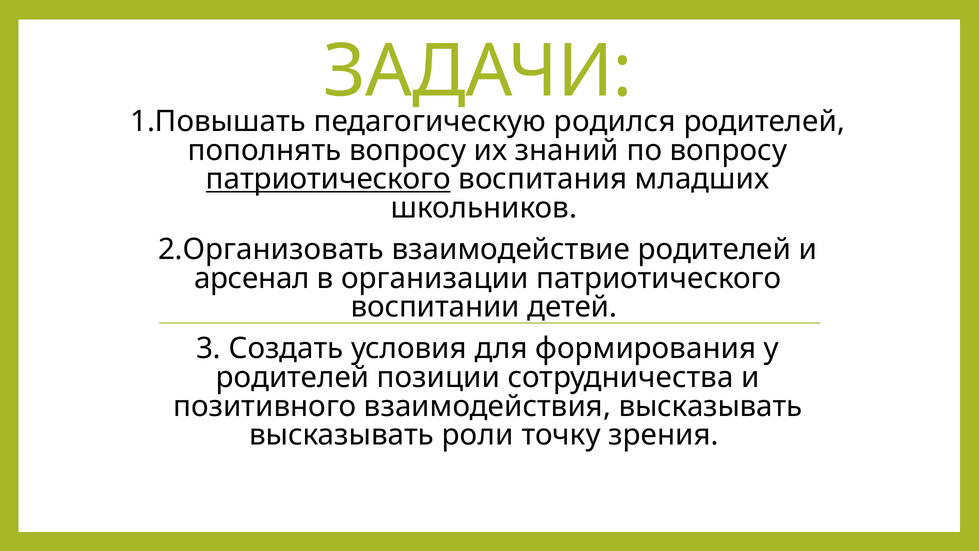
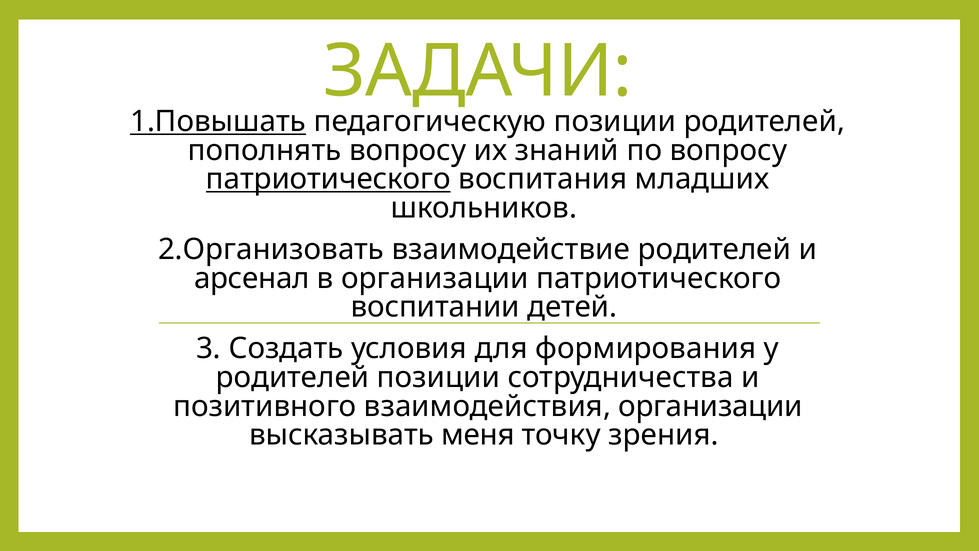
1.Повышать underline: none -> present
родился at (615, 122): родился -> позиции
взаимодействия высказывать: высказывать -> организации
роли: роли -> меня
